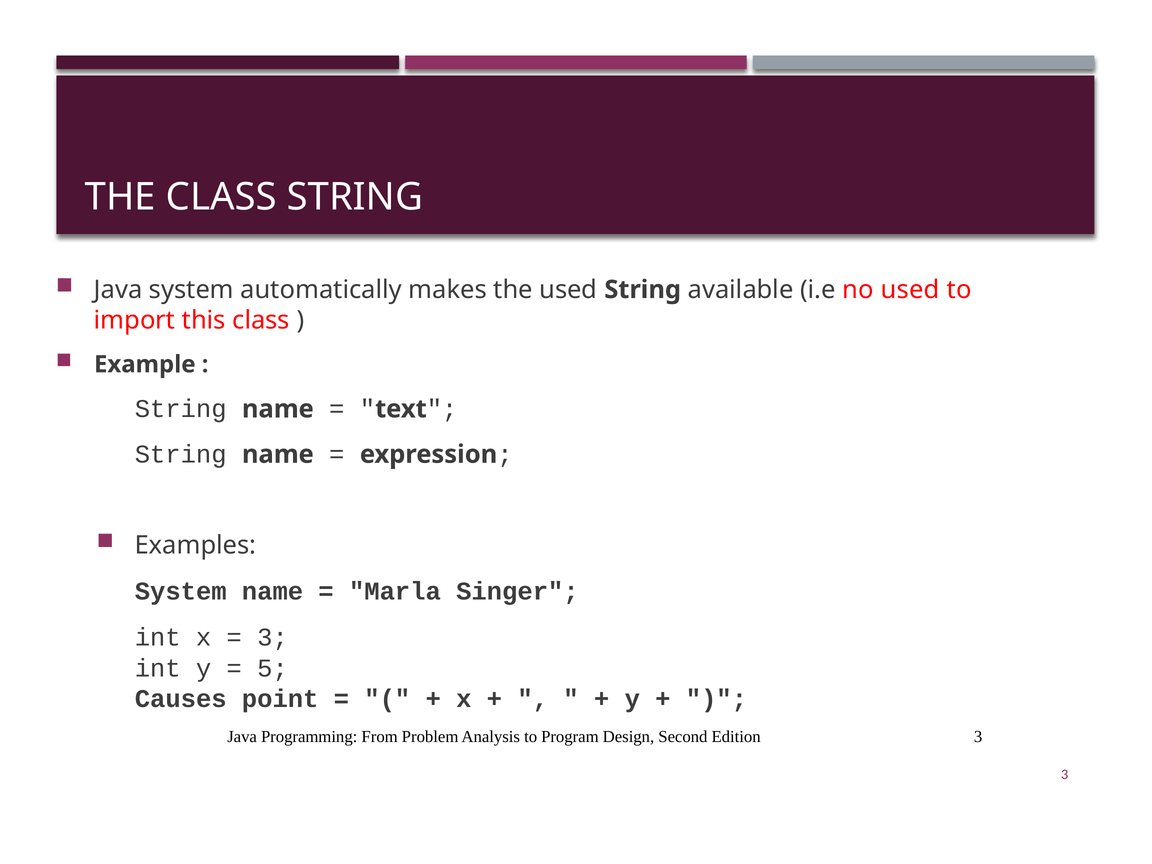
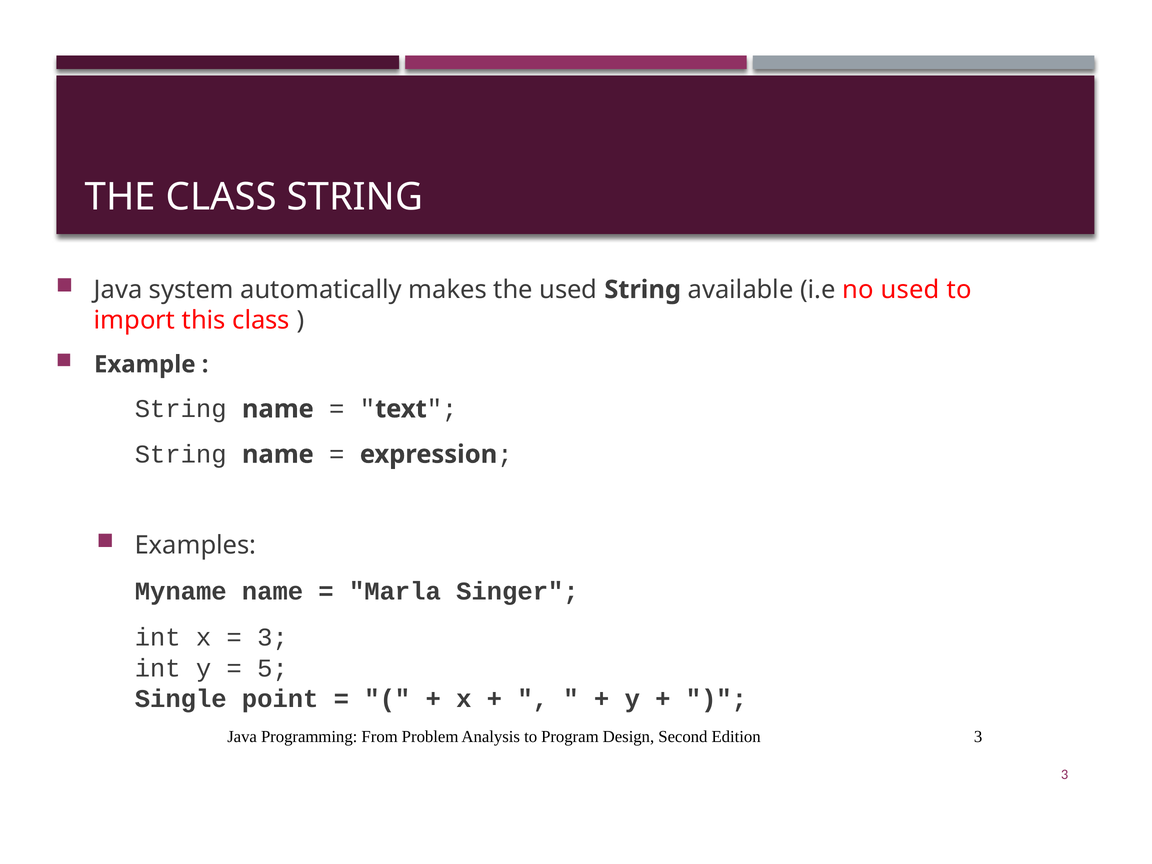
System at (181, 591): System -> Myname
Causes: Causes -> Single
